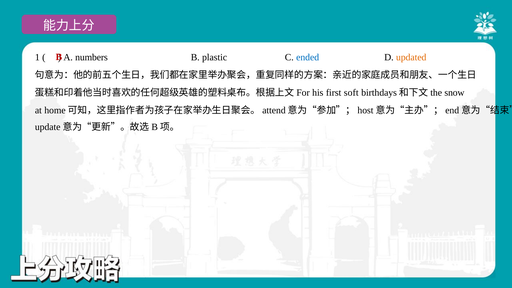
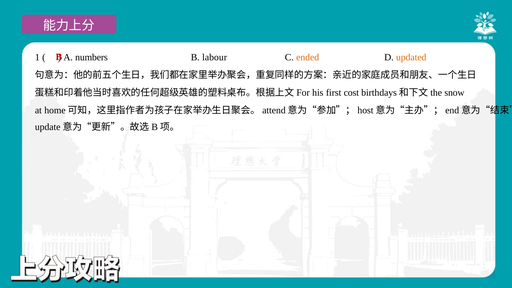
plastic: plastic -> labour
ended colour: blue -> orange
soft: soft -> cost
